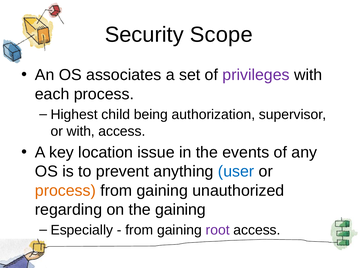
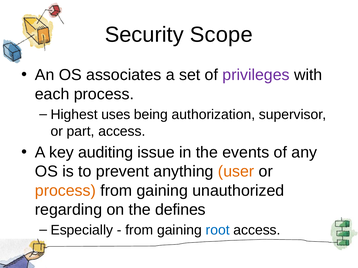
child: child -> uses
or with: with -> part
location: location -> auditing
user colour: blue -> orange
the gaining: gaining -> defines
root colour: purple -> blue
